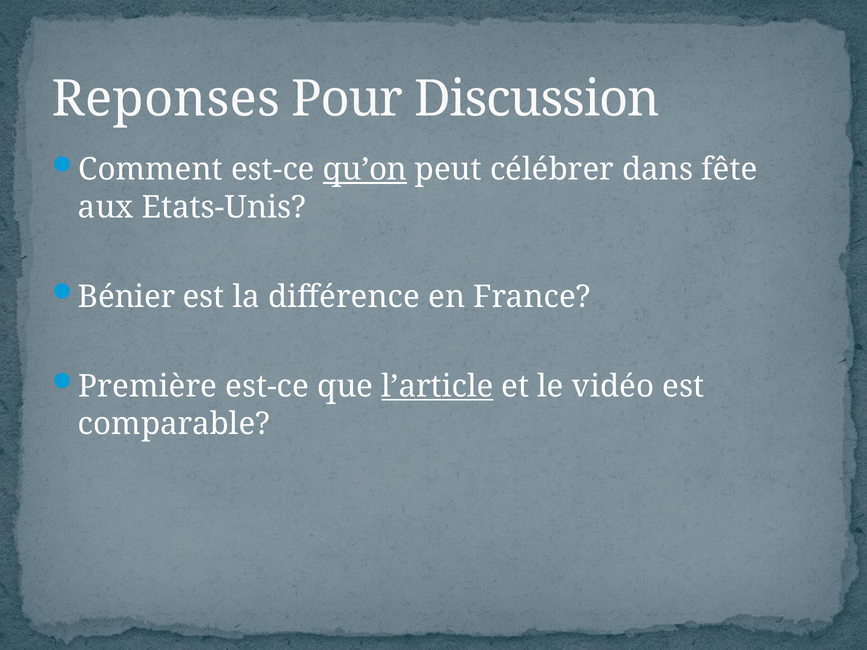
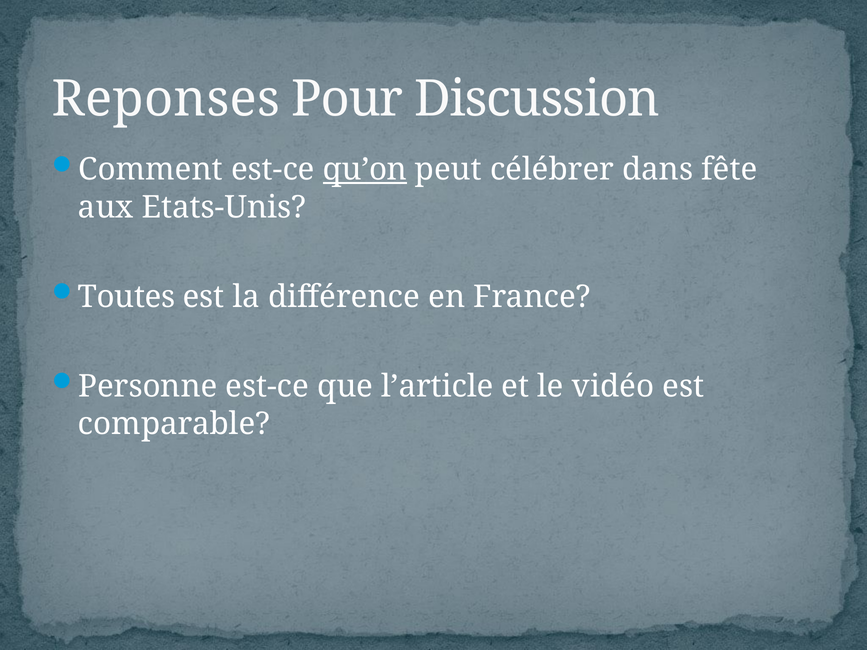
Bénier: Bénier -> Toutes
Première: Première -> Personne
l’article underline: present -> none
